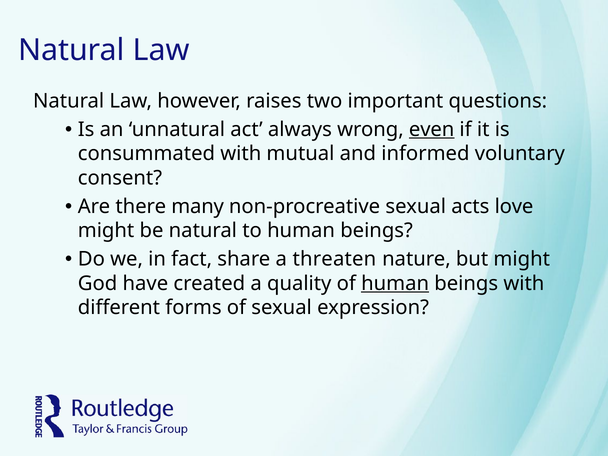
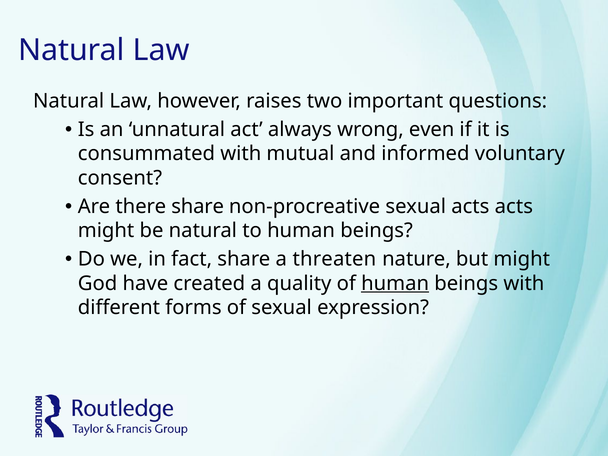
even underline: present -> none
there many: many -> share
acts love: love -> acts
